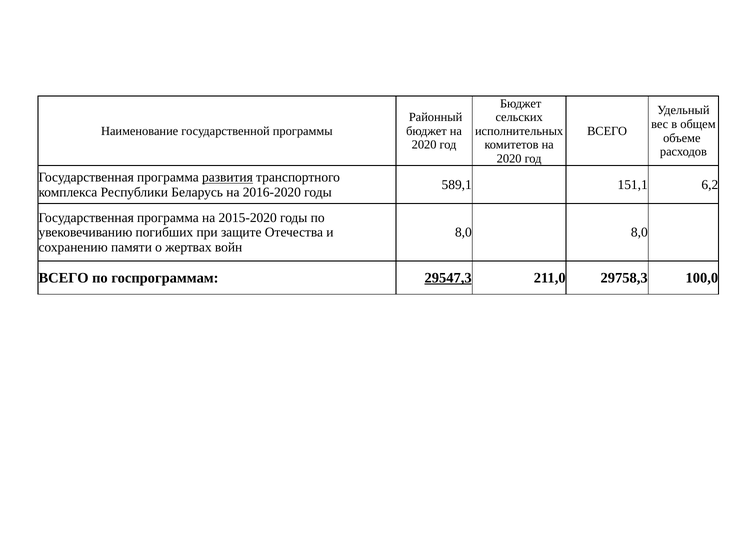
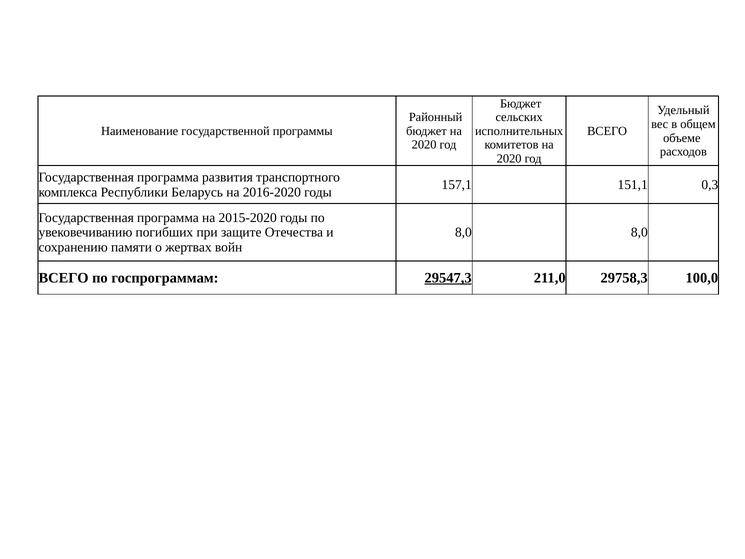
развития underline: present -> none
589,1: 589,1 -> 157,1
6,2: 6,2 -> 0,3
